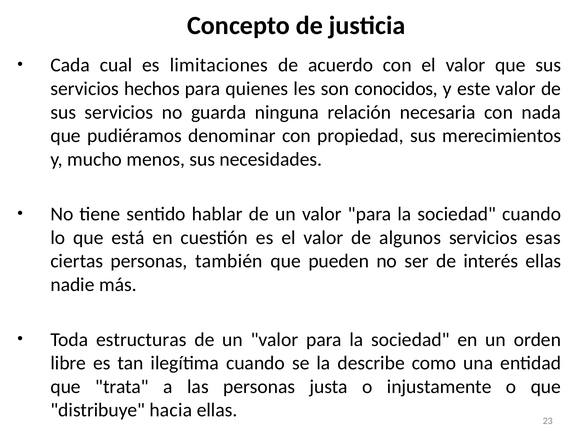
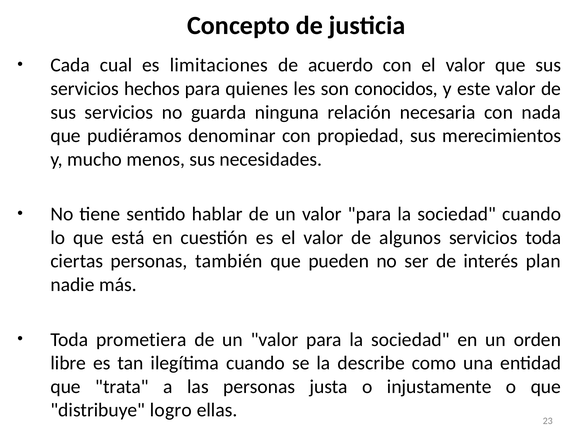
servicios esas: esas -> toda
interés ellas: ellas -> plan
estructuras: estructuras -> prometiera
hacia: hacia -> logro
